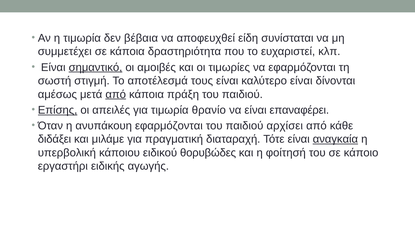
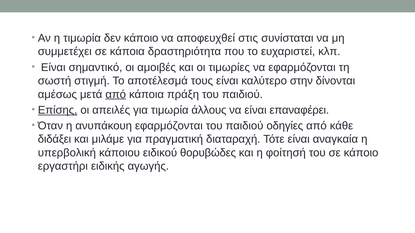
δεν βέβαια: βέβαια -> κάποιο
είδη: είδη -> στις
σημαντικό underline: present -> none
καλύτερο είναι: είναι -> στην
θρανίο: θρανίο -> άλλους
αρχίσει: αρχίσει -> οδηγίες
αναγκαία underline: present -> none
